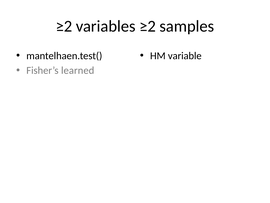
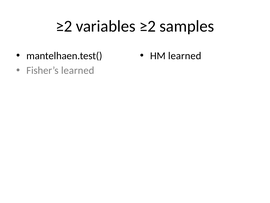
HM variable: variable -> learned
